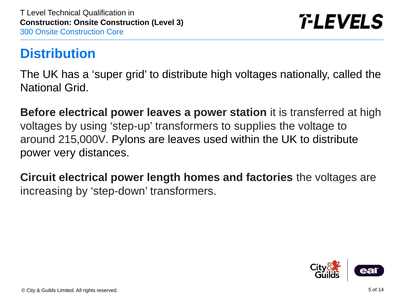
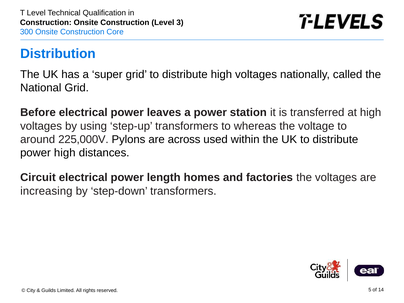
supplies: supplies -> whereas
215,000V: 215,000V -> 225,000V
are leaves: leaves -> across
power very: very -> high
